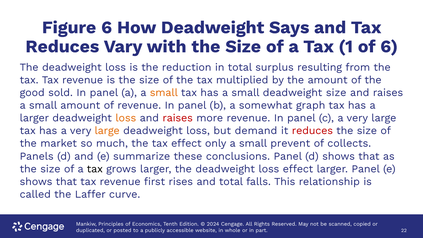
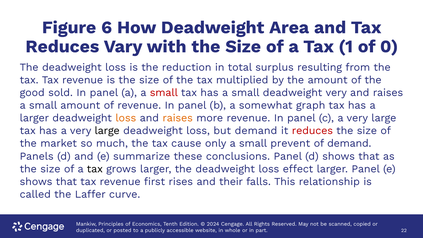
Says: Says -> Area
of 6: 6 -> 0
small at (164, 93) colour: orange -> red
deadweight size: size -> very
raises at (178, 118) colour: red -> orange
large at (107, 131) colour: orange -> black
tax effect: effect -> cause
of collects: collects -> demand
and total: total -> their
